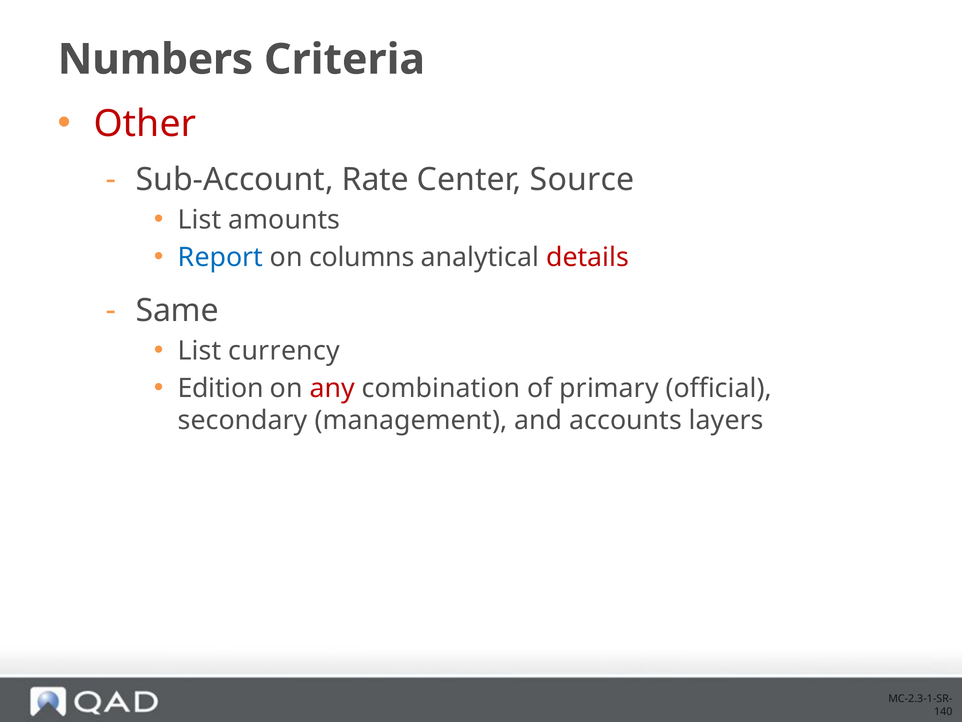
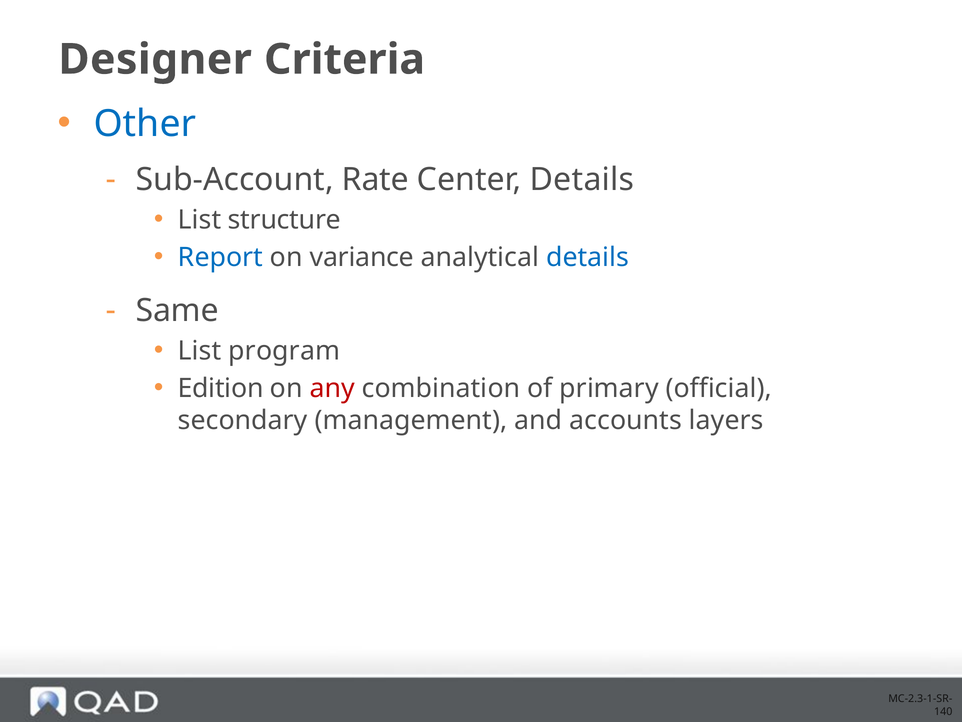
Numbers: Numbers -> Designer
Other colour: red -> blue
Center Source: Source -> Details
amounts: amounts -> structure
columns: columns -> variance
details at (587, 257) colour: red -> blue
currency: currency -> program
